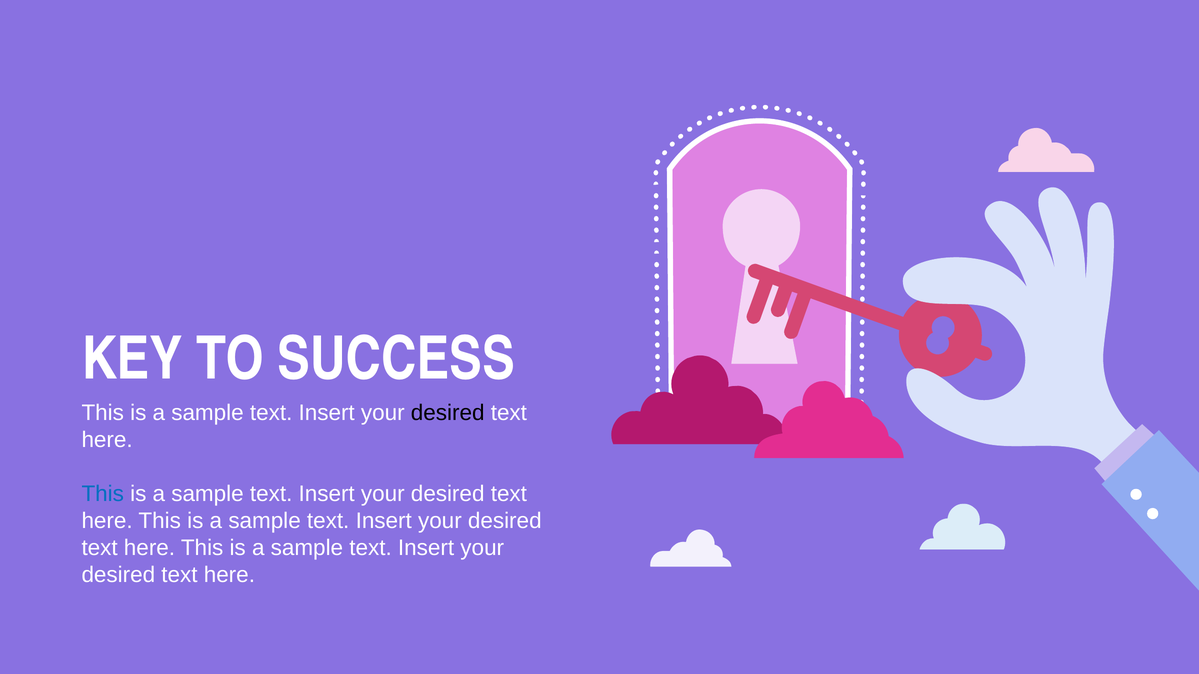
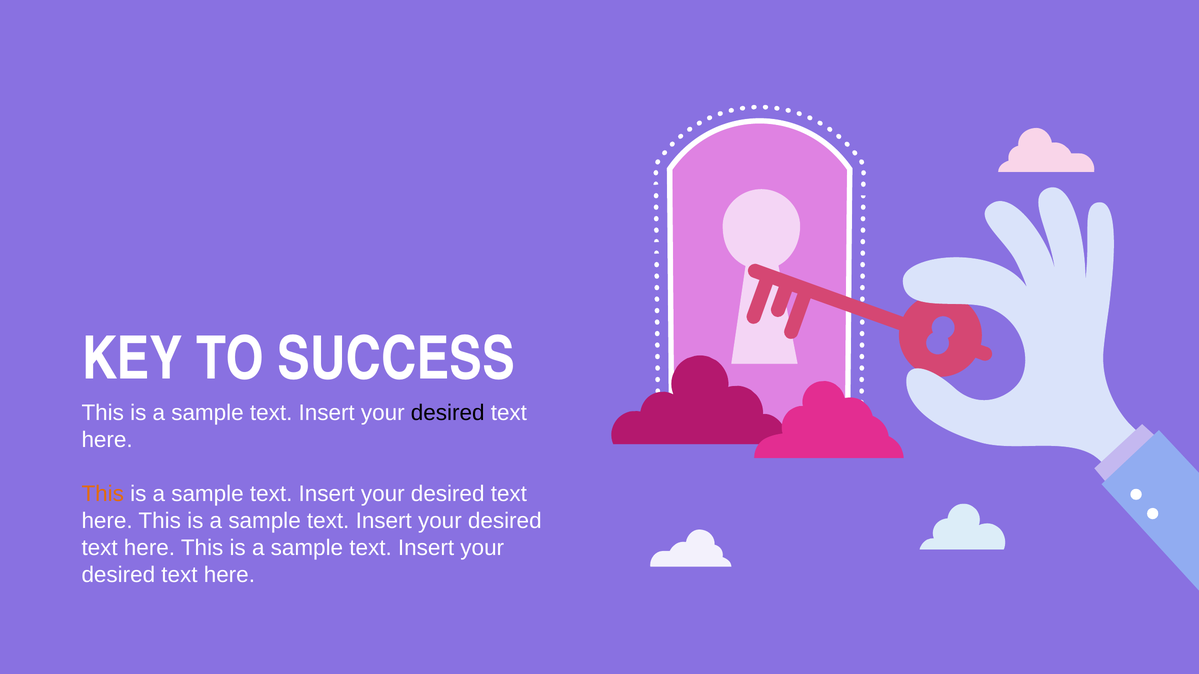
This at (103, 494) colour: blue -> orange
